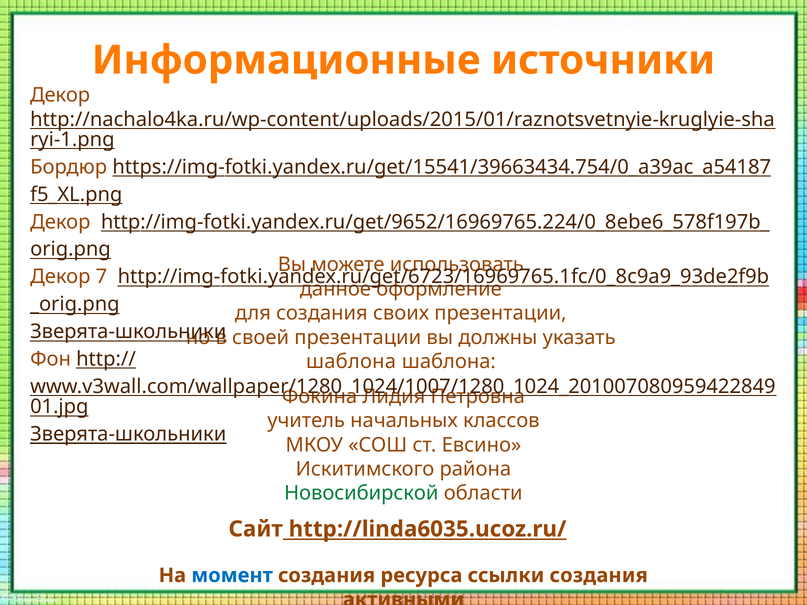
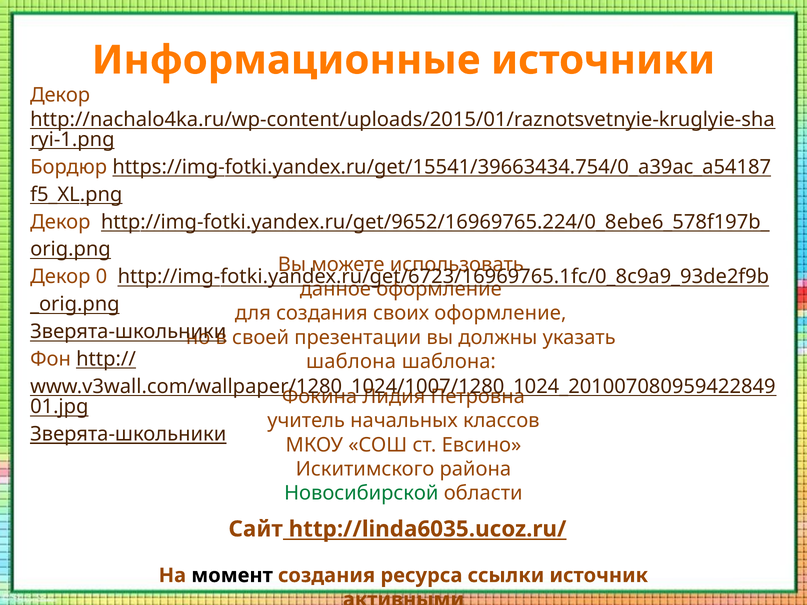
7: 7 -> 0
своих презентации: презентации -> оформление
момент colour: blue -> black
ссылки создания: создания -> источник
